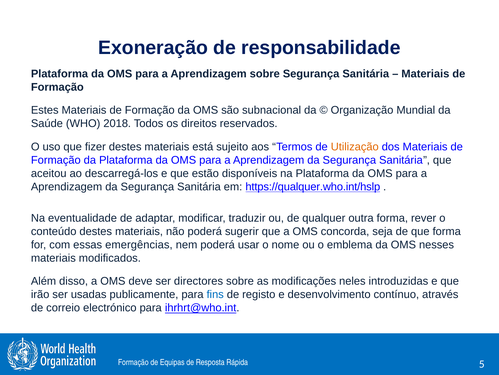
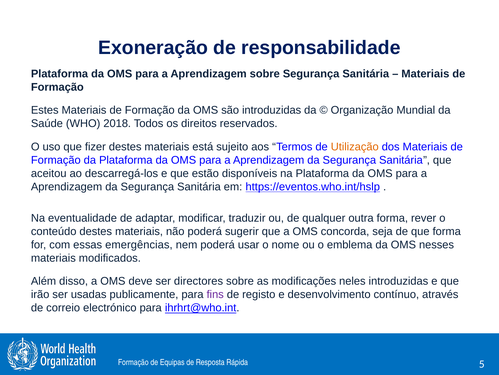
são subnacional: subnacional -> introduzidas
https://qualquer.who.int/hslp: https://qualquer.who.int/hslp -> https://eventos.who.int/hslp
fins colour: blue -> purple
